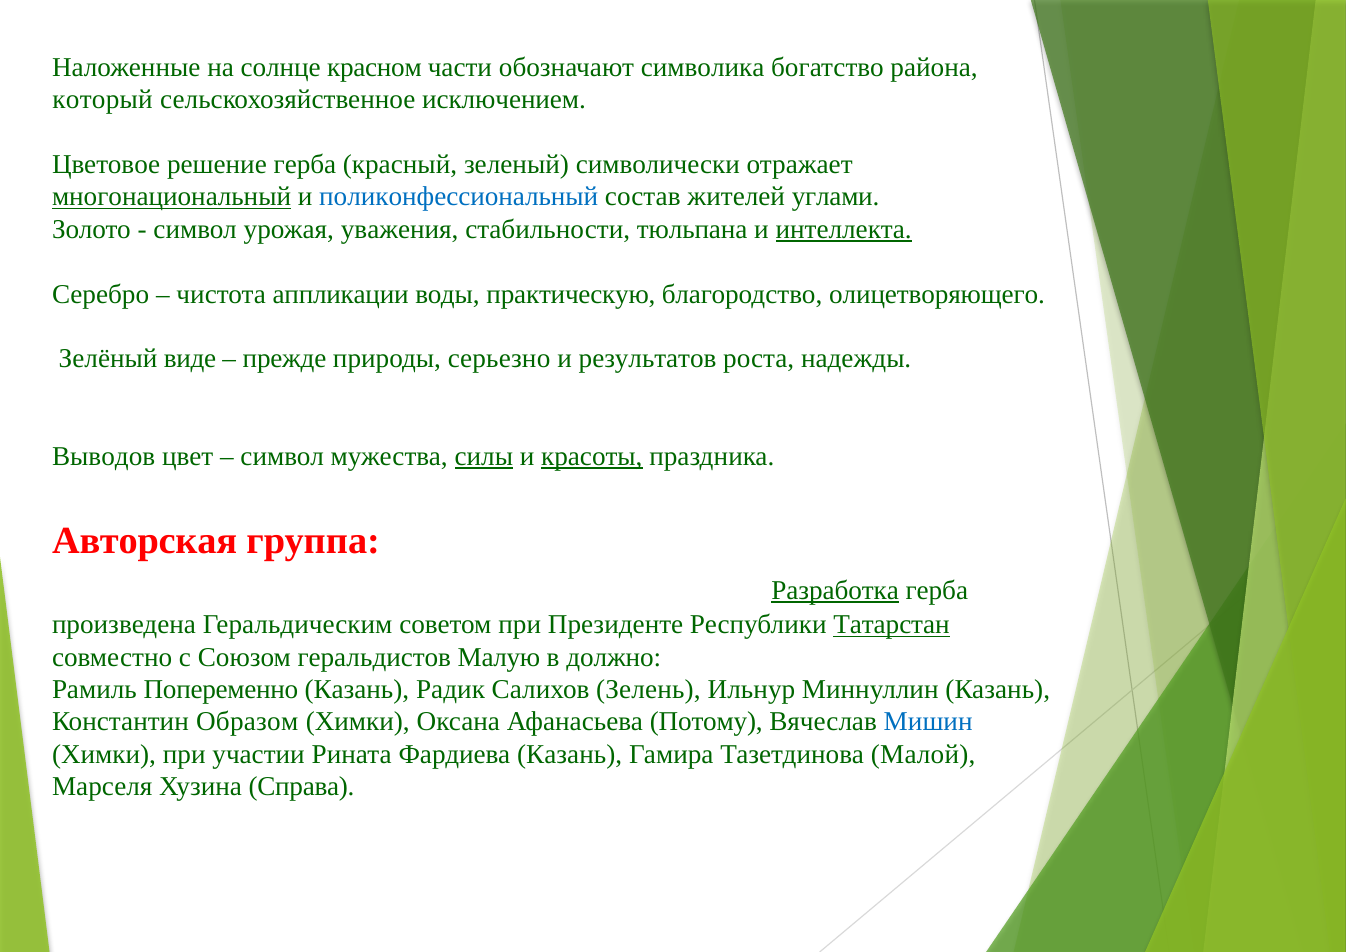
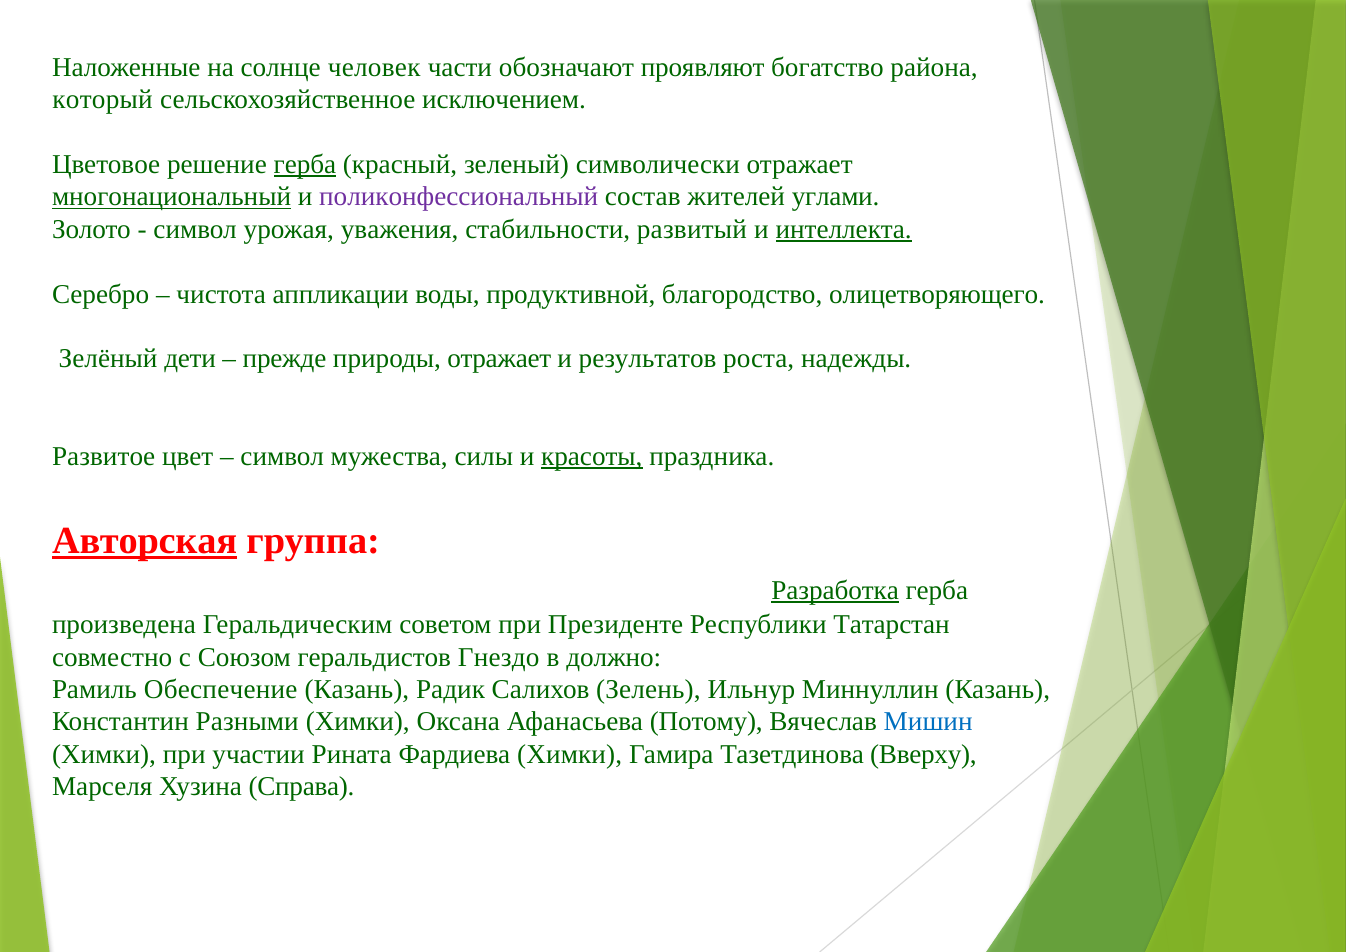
красном: красном -> человек
символика: символика -> проявляют
герба at (305, 165) underline: none -> present
поликонфессиональный colour: blue -> purple
тюльпана: тюльпана -> развитый
практическую: практическую -> продуктивной
виде: виде -> дети
природы серьезно: серьезно -> отражает
Выводов: Выводов -> Развитое
силы underline: present -> none
Авторская underline: none -> present
Татарстан underline: present -> none
Малую: Малую -> Гнездо
Попеременно: Попеременно -> Обеспечение
Образом: Образом -> Разными
Фардиева Казань: Казань -> Химки
Малой: Малой -> Вверху
